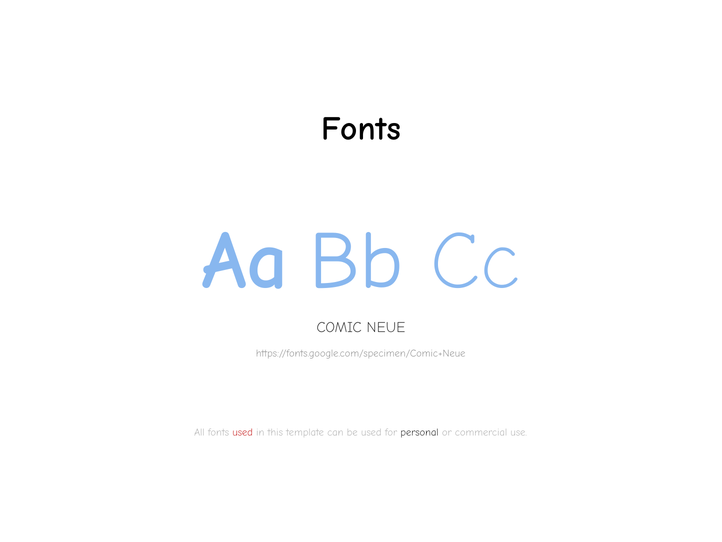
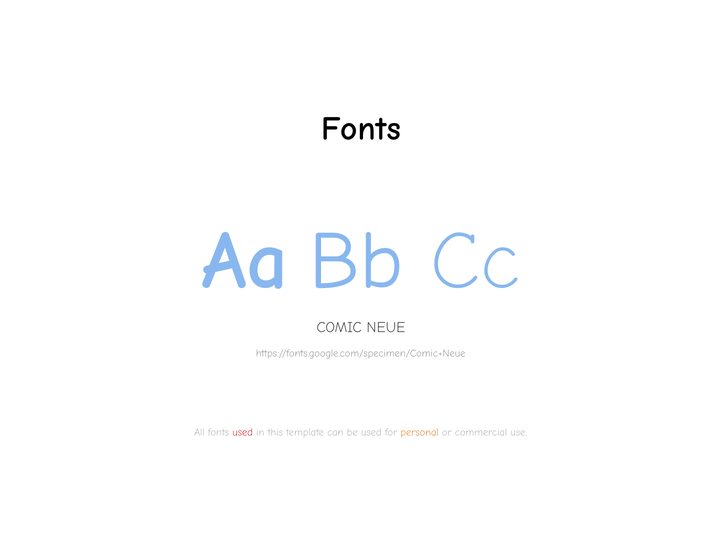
personal colour: black -> orange
